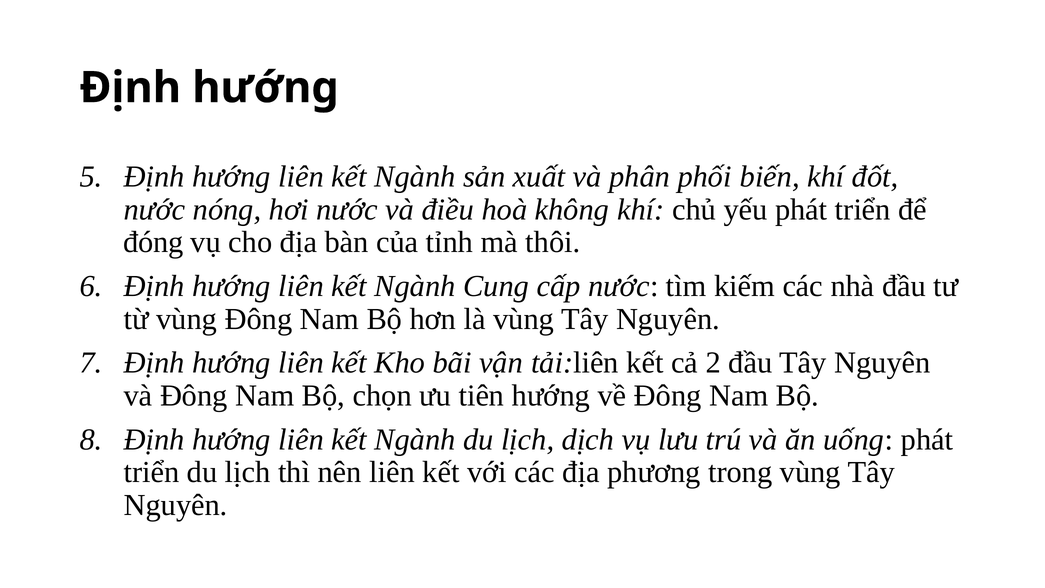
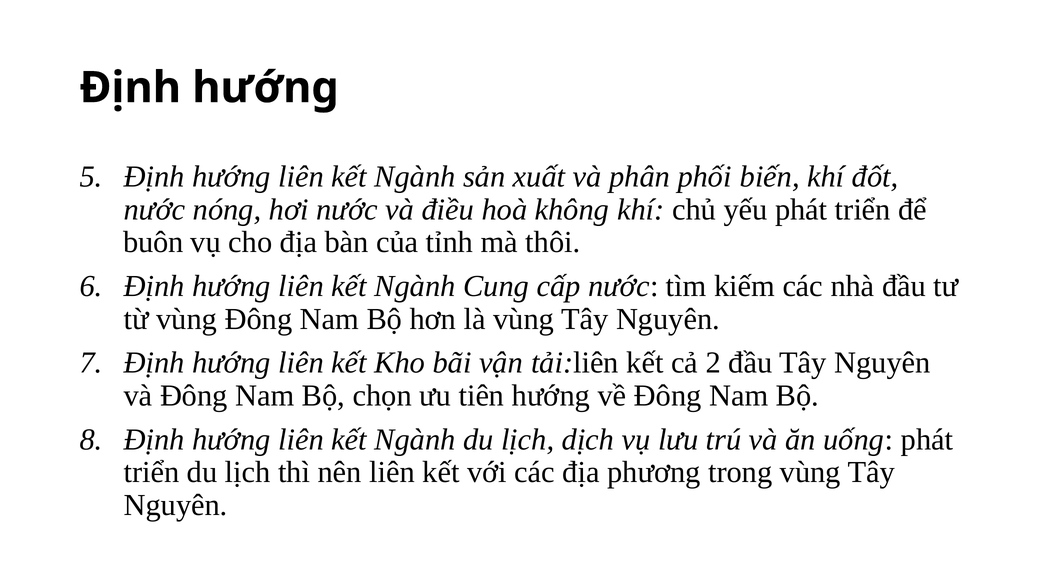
đóng: đóng -> buôn
